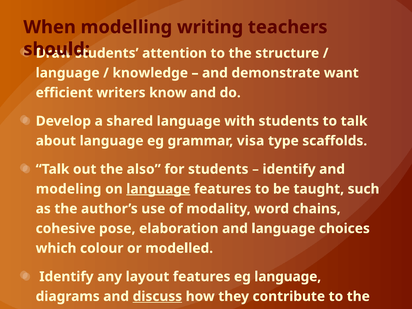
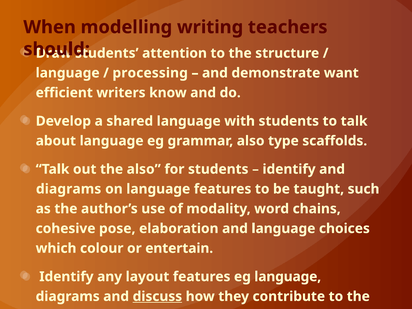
knowledge: knowledge -> processing
grammar visa: visa -> also
modeling at (69, 189): modeling -> diagrams
language at (158, 189) underline: present -> none
modelled: modelled -> entertain
